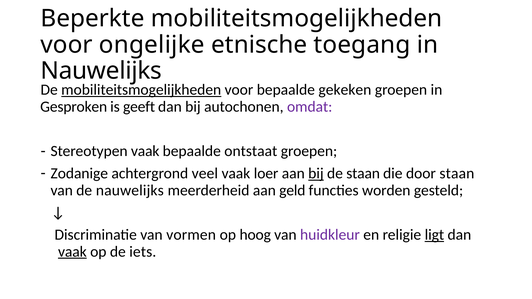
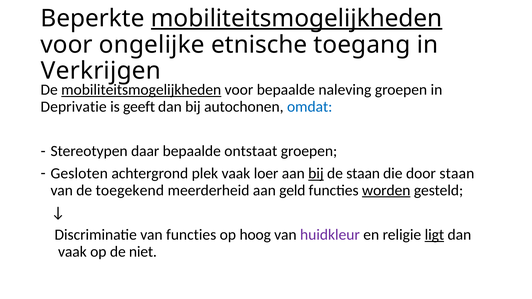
mobiliteitsmogelijkheden at (297, 18) underline: none -> present
Nauwelijks at (101, 71): Nauwelijks -> Verkrijgen
gekeken: gekeken -> naleving
Gesproken: Gesproken -> Deprivatie
omdat colour: purple -> blue
Stereotypen vaak: vaak -> daar
Zodanige: Zodanige -> Gesloten
veel: veel -> plek
de nauwelijks: nauwelijks -> toegekend
worden underline: none -> present
van vormen: vormen -> functies
vaak at (72, 252) underline: present -> none
iets: iets -> niet
